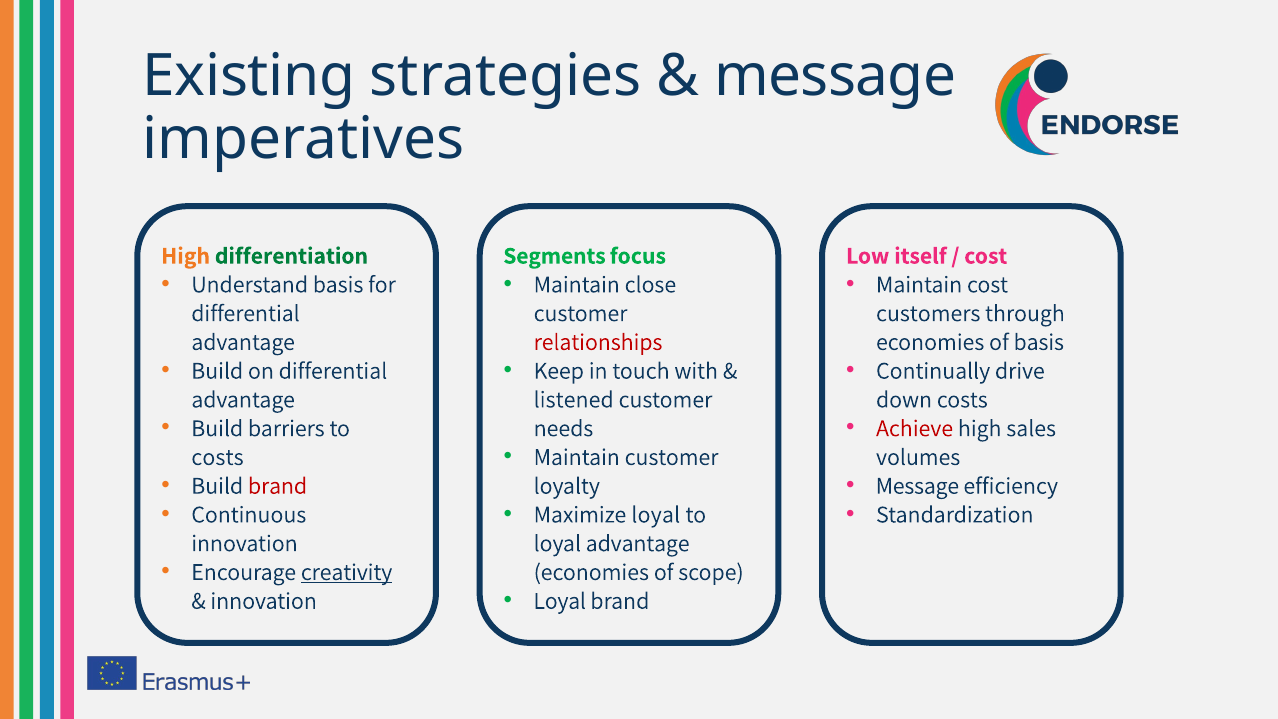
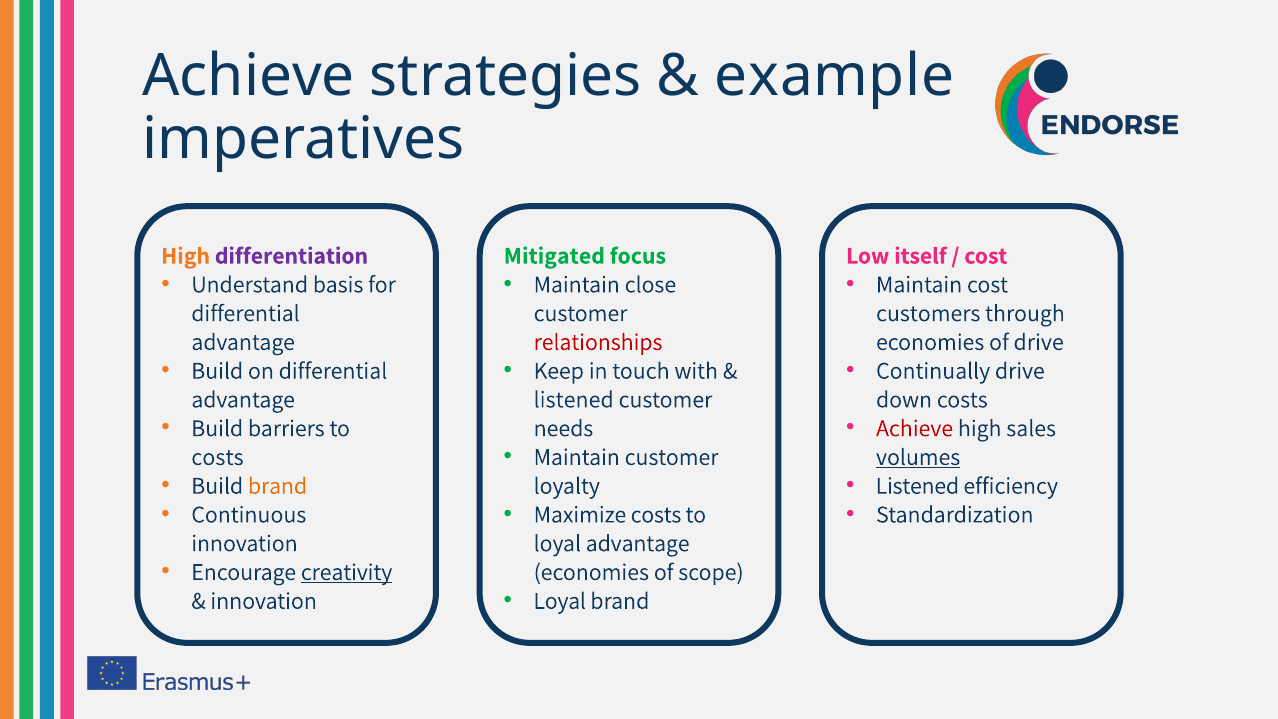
Existing at (249, 76): Existing -> Achieve
message at (835, 76): message -> example
differentiation colour: green -> purple
Segments: Segments -> Mitigated
of basis: basis -> drive
volumes underline: none -> present
brand at (278, 486) colour: red -> orange
Message at (917, 486): Message -> Listened
Maximize loyal: loyal -> costs
